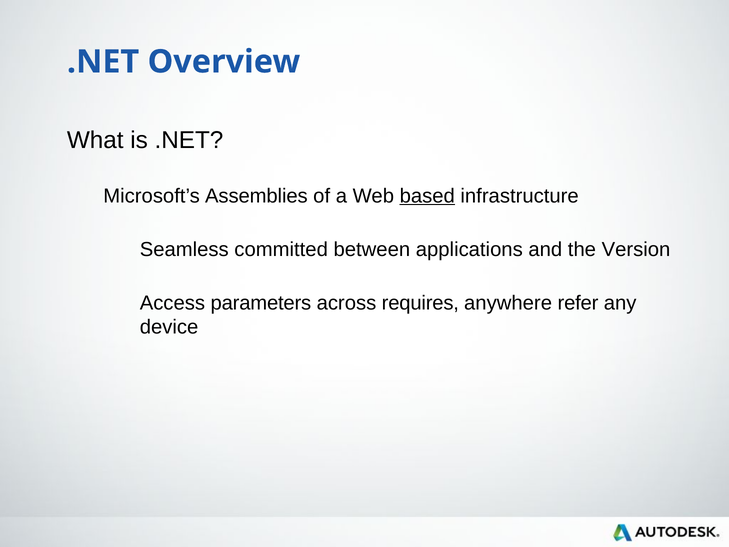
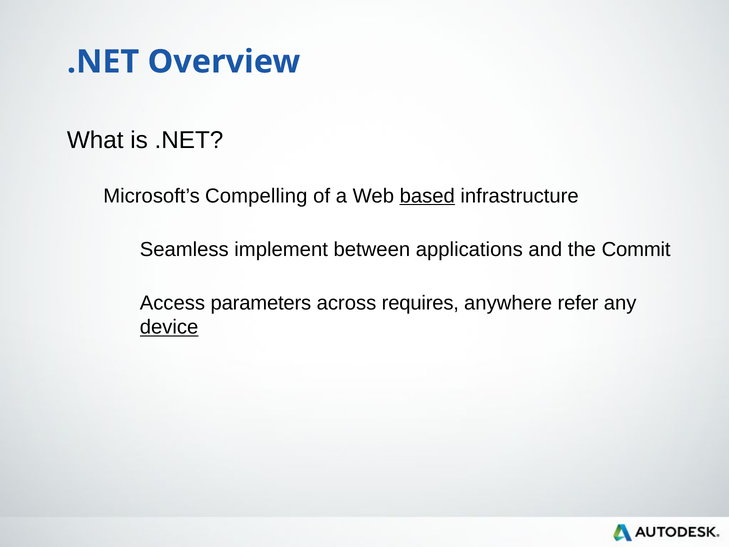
Assemblies: Assemblies -> Compelling
committed: committed -> implement
Version: Version -> Commit
device underline: none -> present
